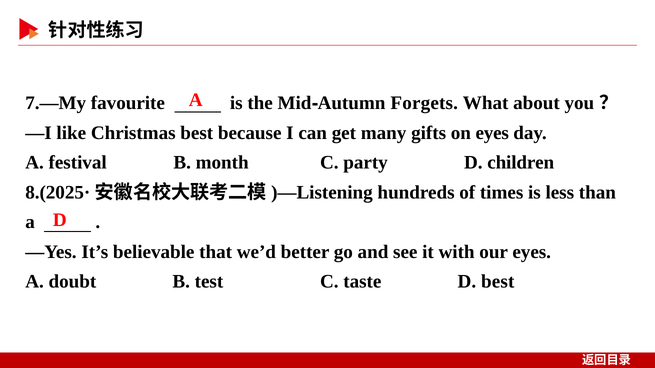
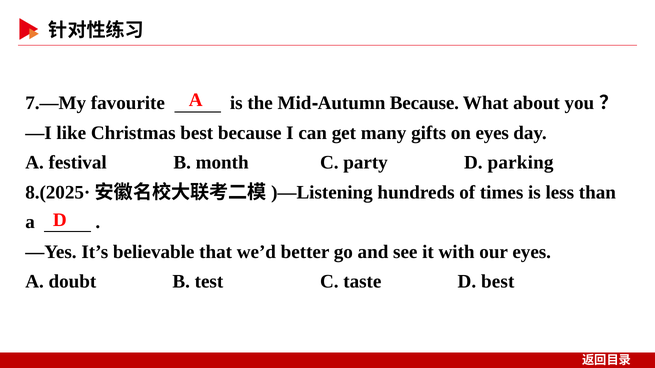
Forgets at (424, 103): Forgets -> Because
children: children -> parking
